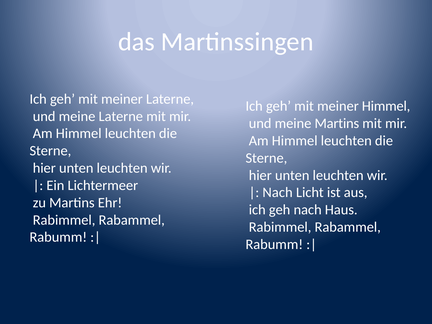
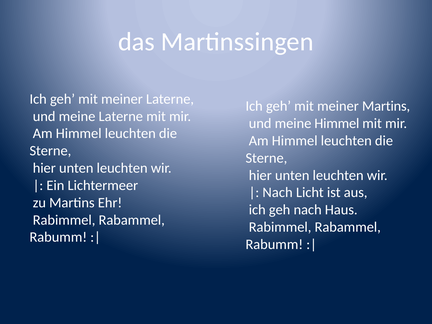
meiner Himmel: Himmel -> Martins
meine Martins: Martins -> Himmel
